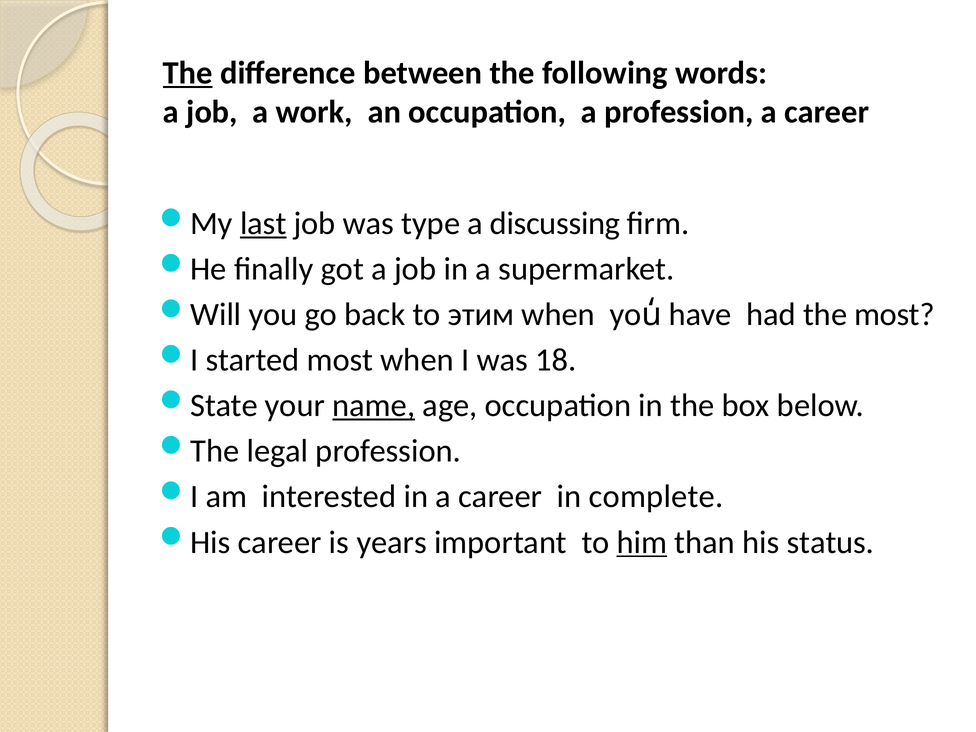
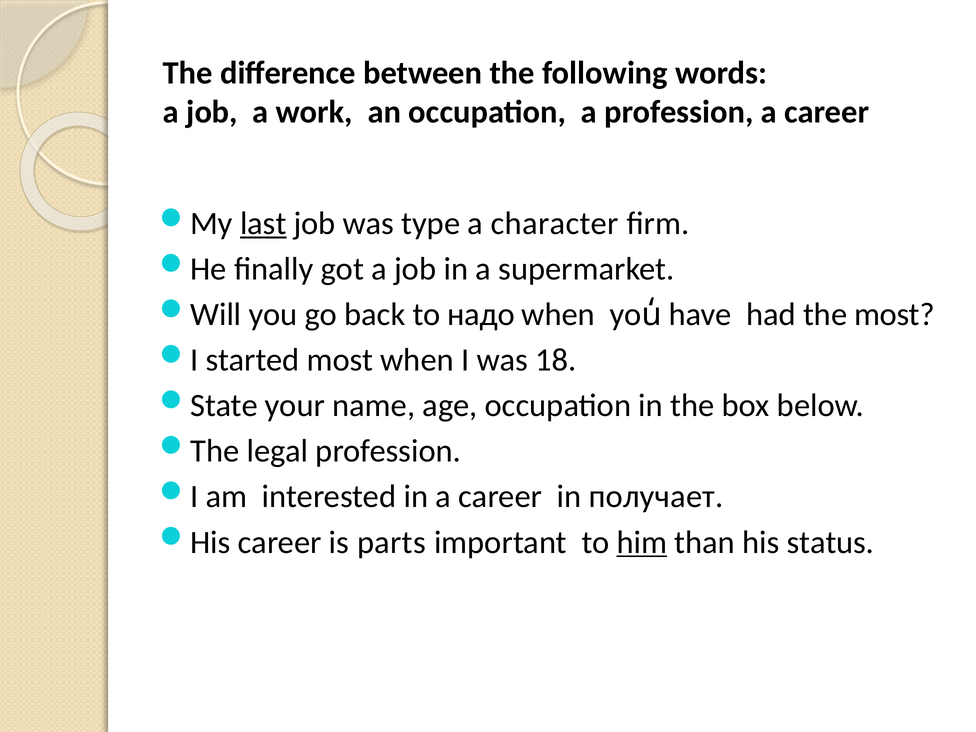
The at (188, 73) underline: present -> none
discussing: discussing -> character
этим: этим -> надо
name underline: present -> none
complete: complete -> получает
years: years -> parts
